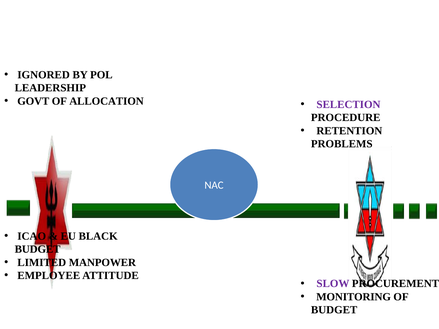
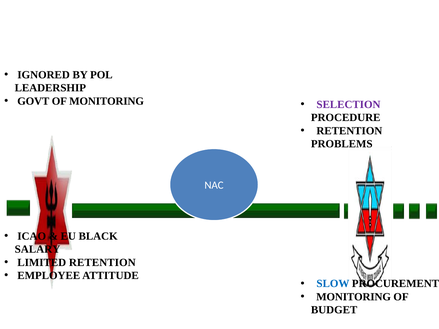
OF ALLOCATION: ALLOCATION -> MONITORING
BUDGET at (38, 249): BUDGET -> SALARY
LIMITED MANPOWER: MANPOWER -> RETENTION
SLOW colour: purple -> blue
